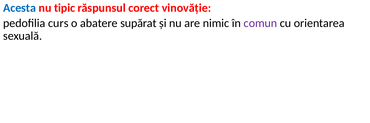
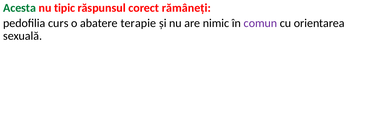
Acesta colour: blue -> green
vinovăție: vinovăție -> rămâneți
supărat: supărat -> terapie
